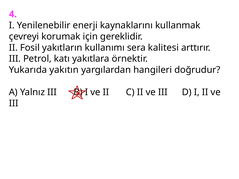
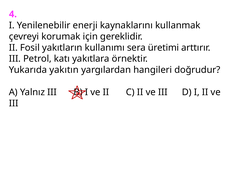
kalitesi: kalitesi -> üretimi
